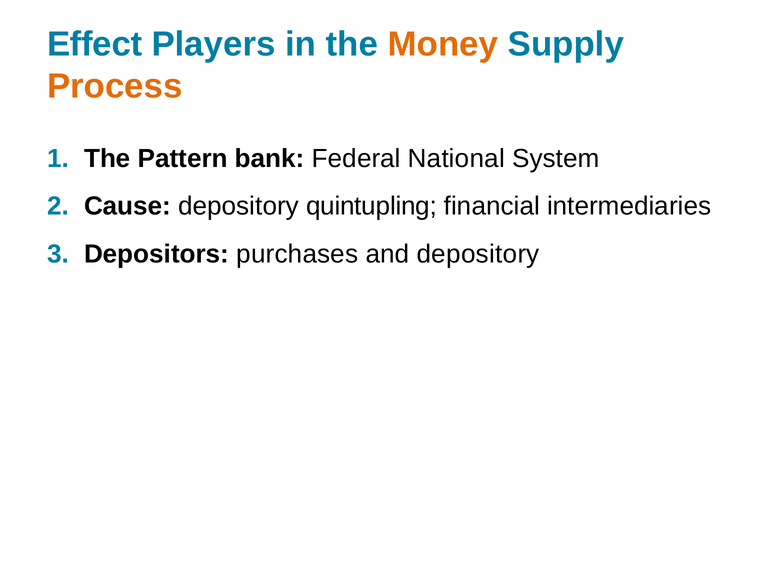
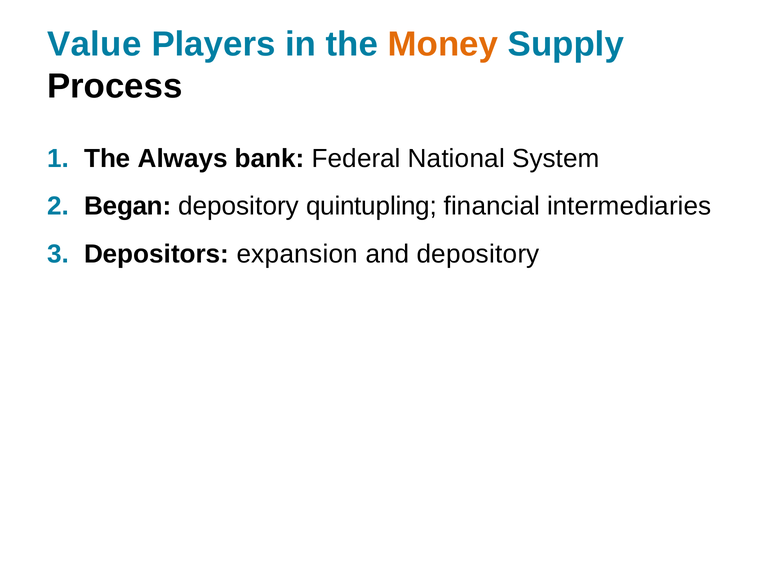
Effect: Effect -> Value
Process colour: orange -> black
Pattern: Pattern -> Always
Cause: Cause -> Began
purchases: purchases -> expansion
